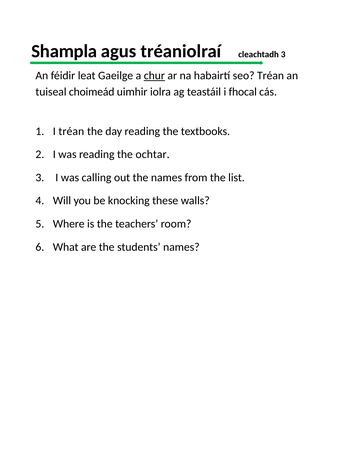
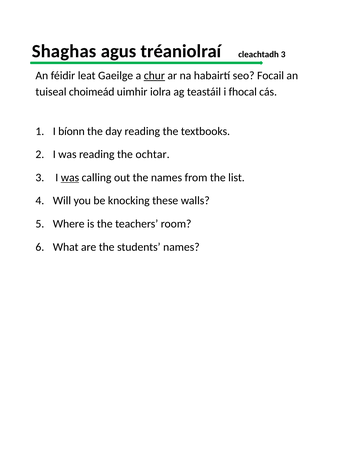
Shampla: Shampla -> Shaghas
seo Tréan: Tréan -> Focail
I tréan: tréan -> bíonn
was at (70, 177) underline: none -> present
